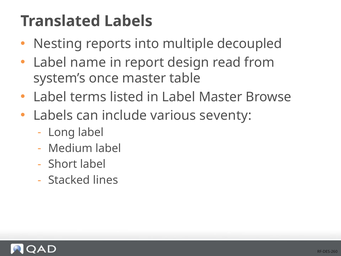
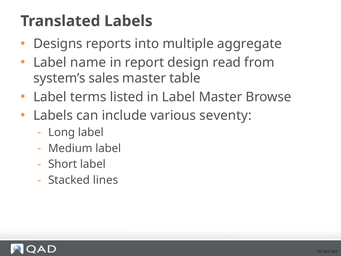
Nesting: Nesting -> Designs
decoupled: decoupled -> aggregate
once: once -> sales
